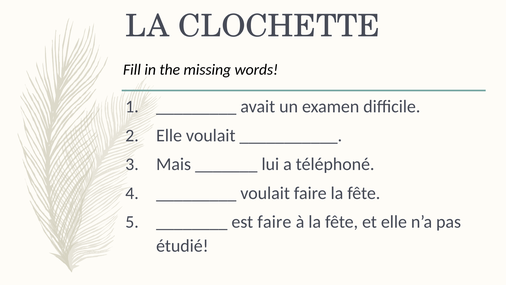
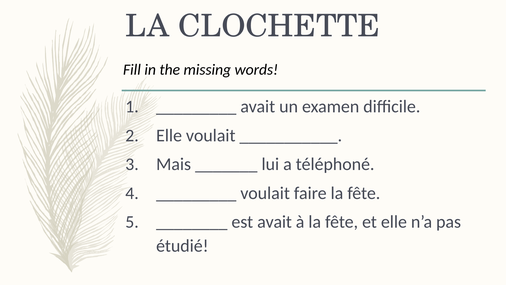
est faire: faire -> avait
